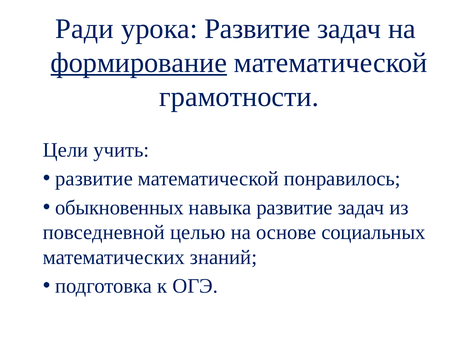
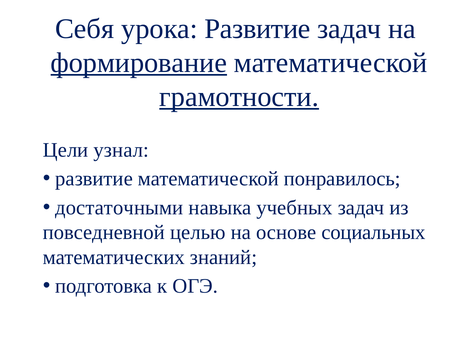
Ради: Ради -> Себя
грамотности underline: none -> present
учить: учить -> узнал
обыкновенных: обыкновенных -> достаточными
навыка развитие: развитие -> учебных
